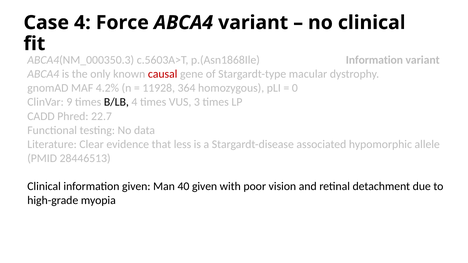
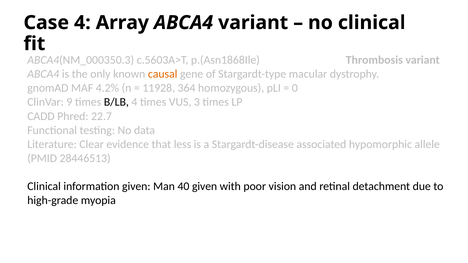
Force: Force -> Array
p.(Asn1868Ile Information: Information -> Thrombosis
causal colour: red -> orange
